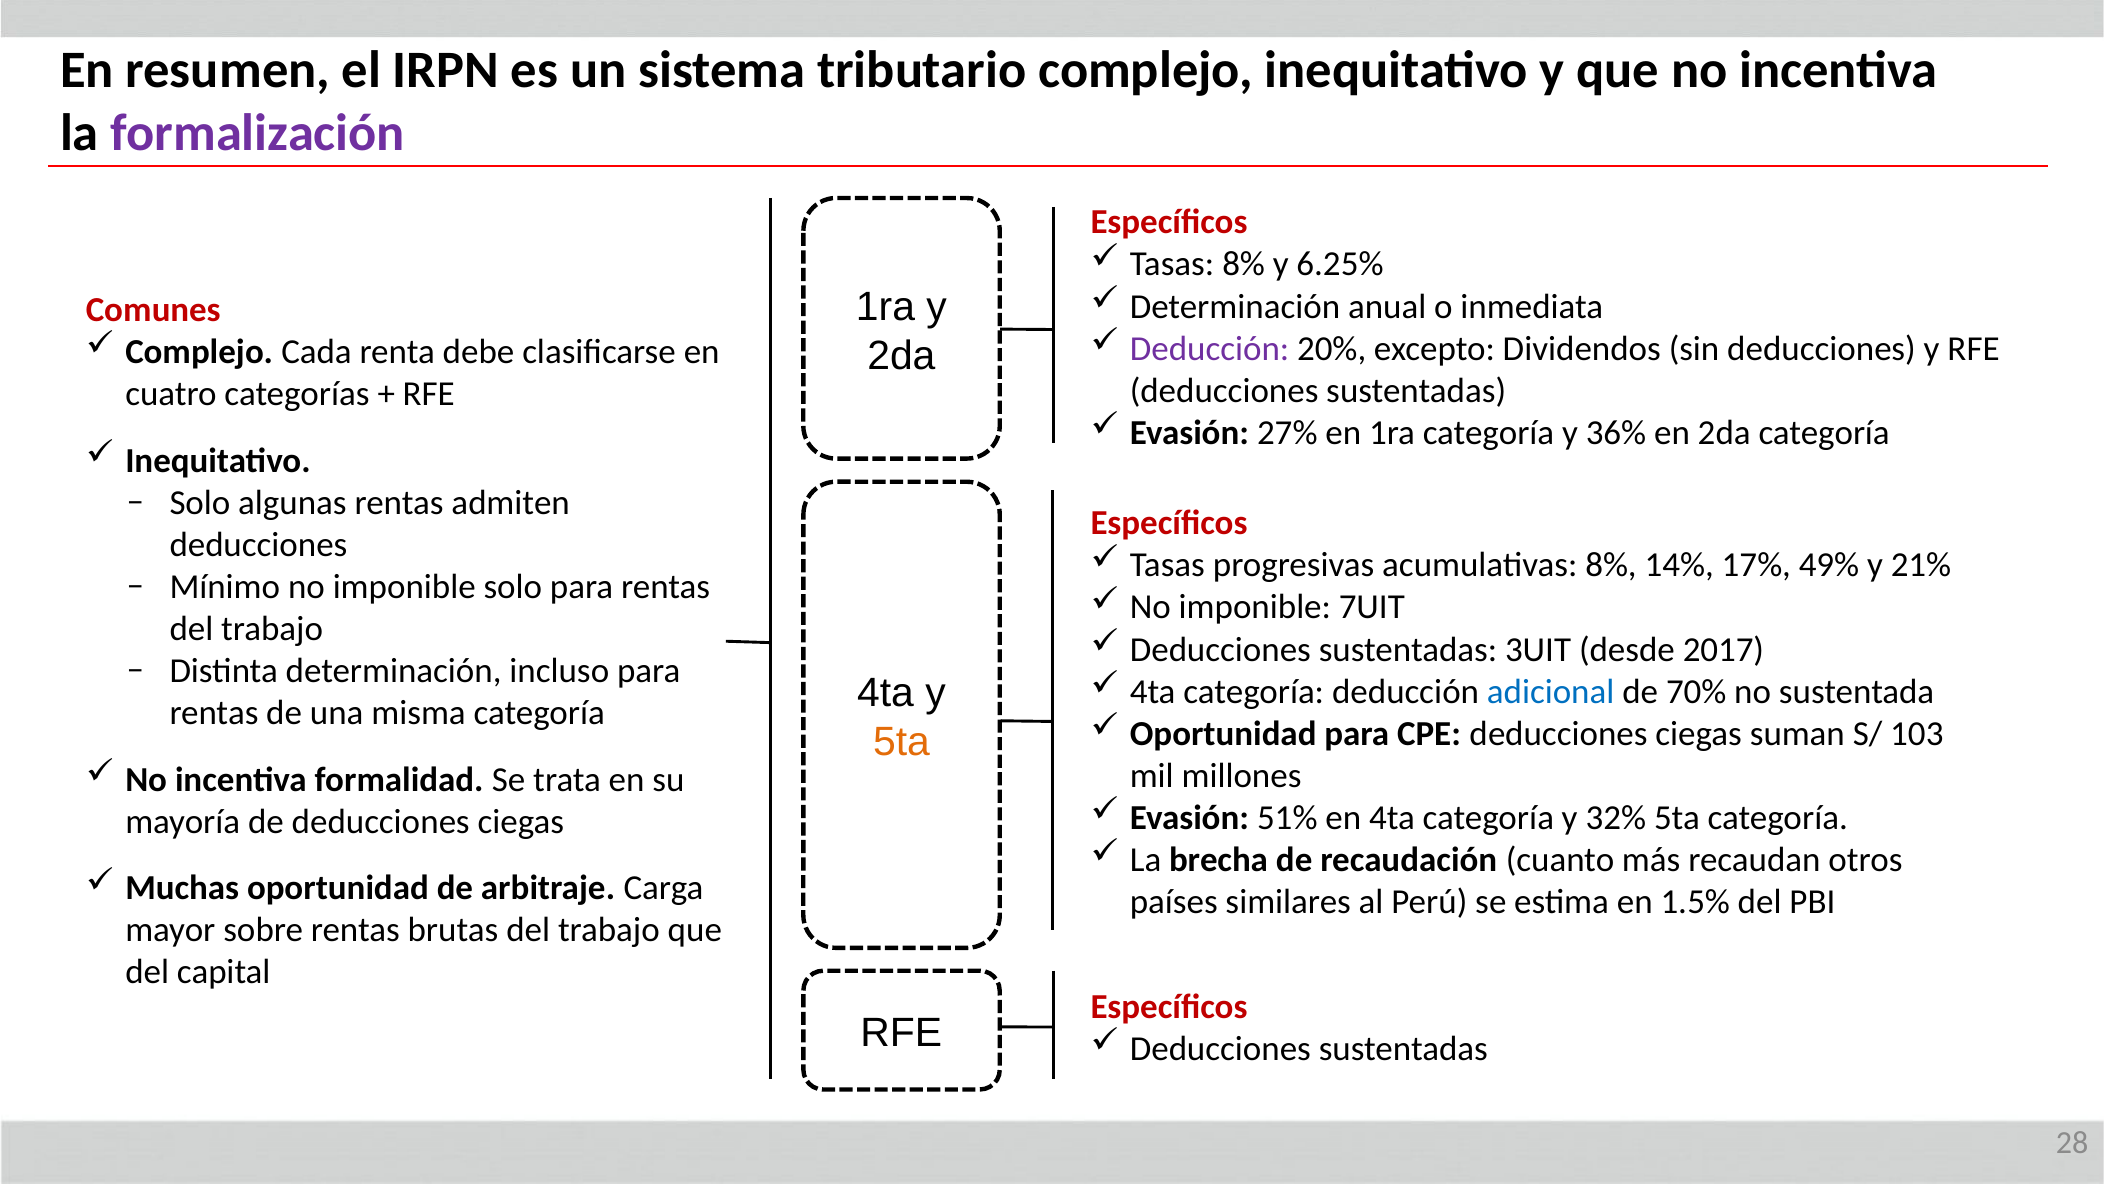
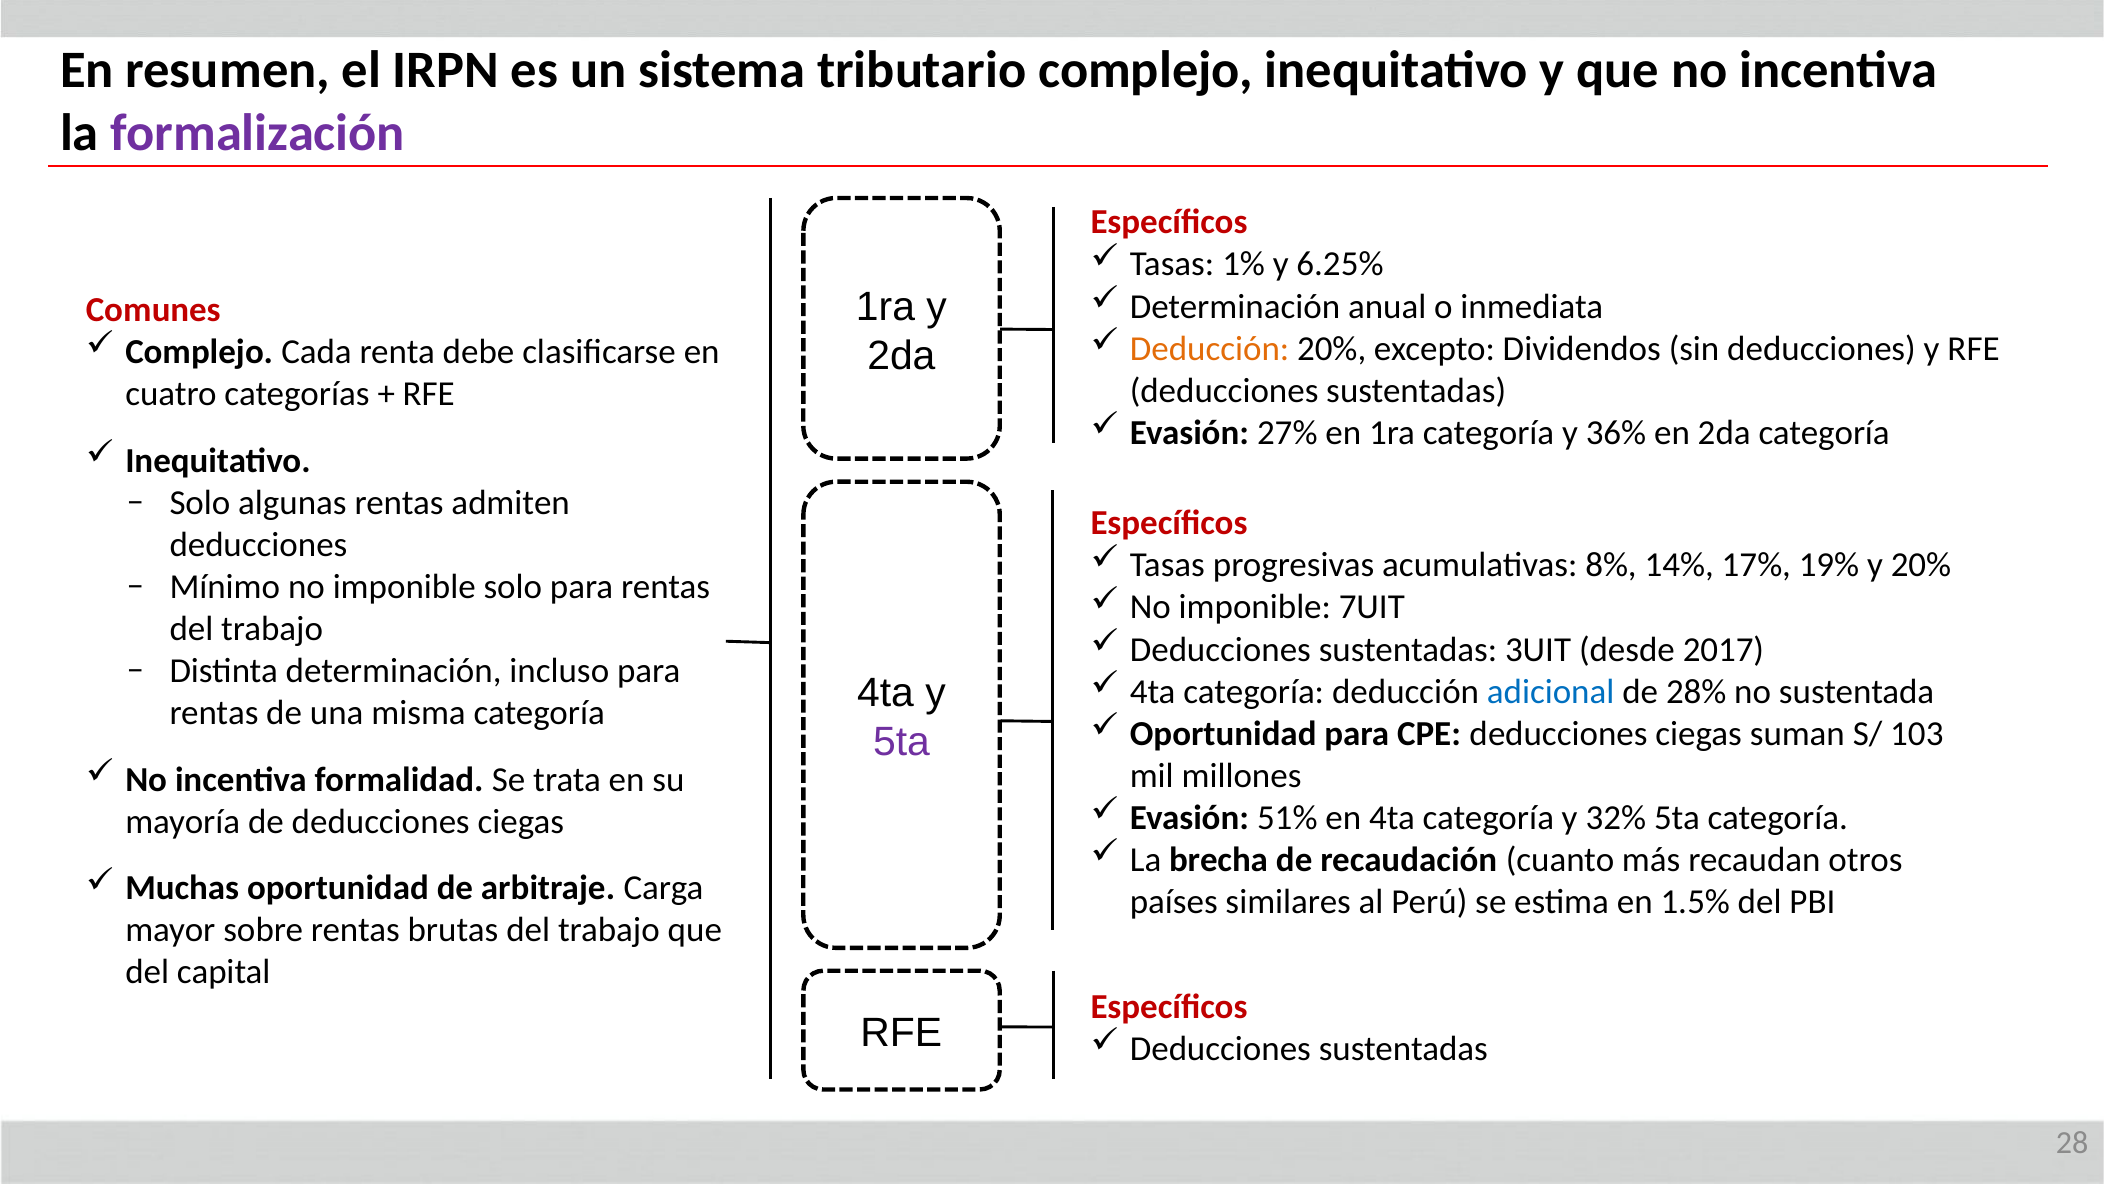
Tasas 8%: 8% -> 1%
Deducción at (1210, 348) colour: purple -> orange
49%: 49% -> 19%
y 21%: 21% -> 20%
70%: 70% -> 28%
5ta at (901, 742) colour: orange -> purple
